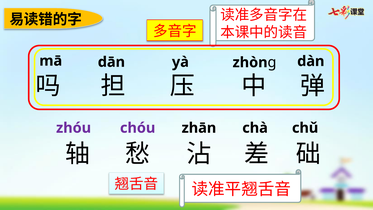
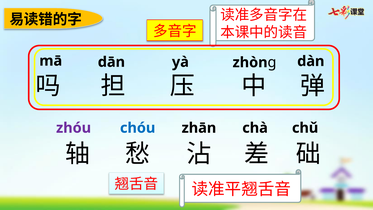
chóu colour: purple -> blue
